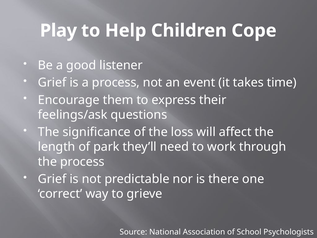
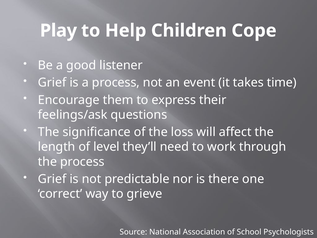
park: park -> level
